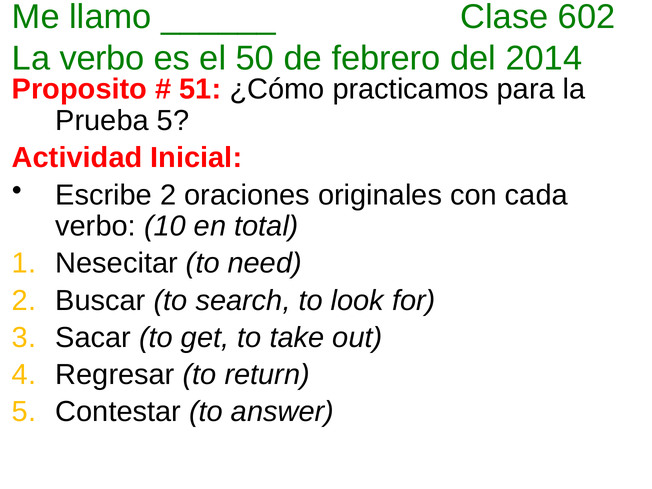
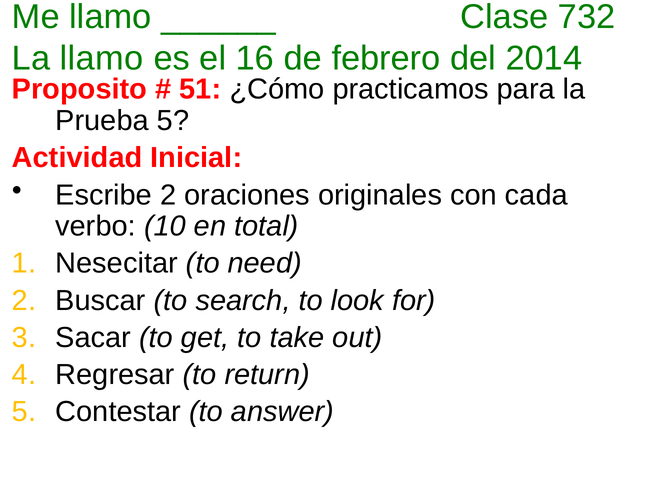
602: 602 -> 732
La verbo: verbo -> llamo
50: 50 -> 16
